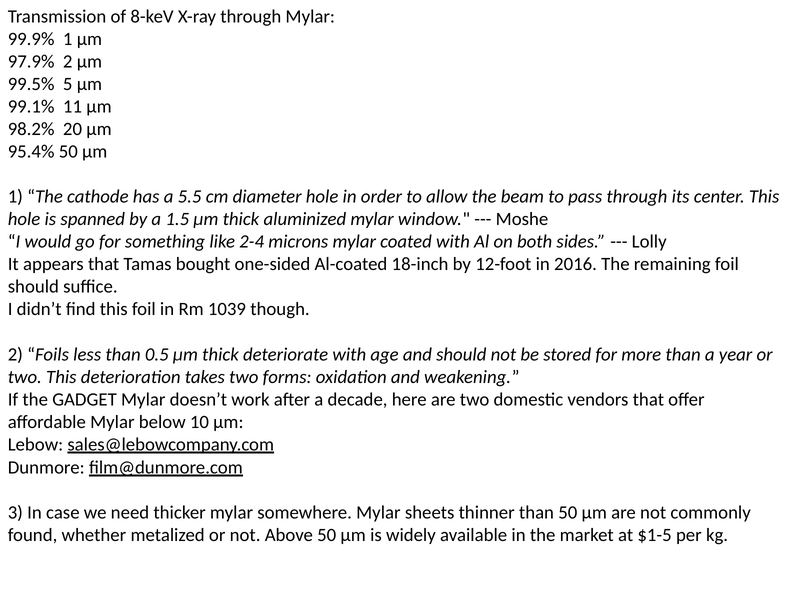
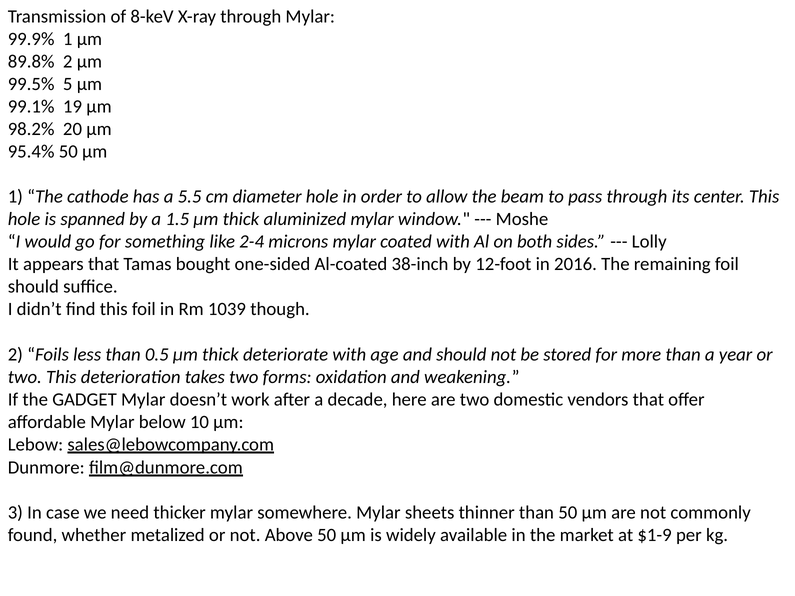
97.9%: 97.9% -> 89.8%
11: 11 -> 19
18-inch: 18-inch -> 38-inch
$1-5: $1-5 -> $1-9
